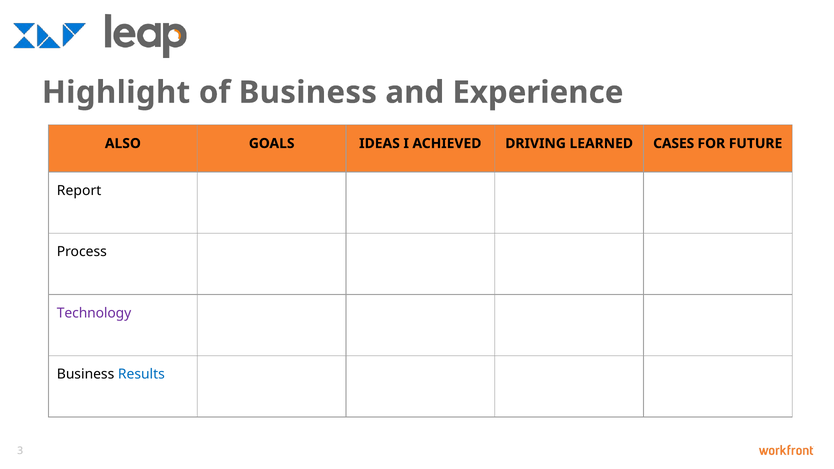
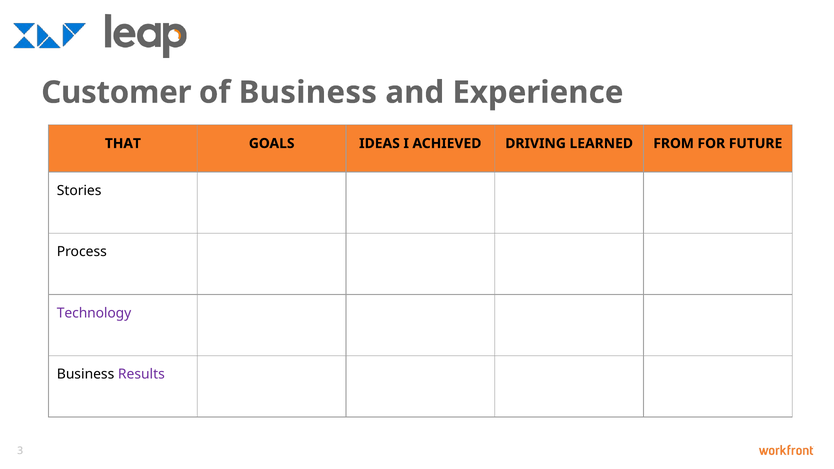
Highlight: Highlight -> Customer
ALSO: ALSO -> THAT
CASES: CASES -> FROM
Report: Report -> Stories
Results colour: blue -> purple
